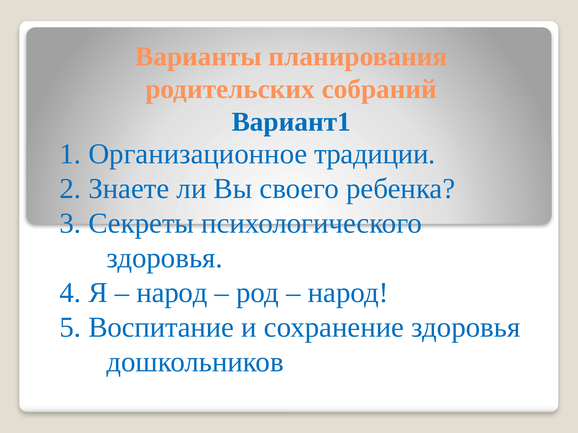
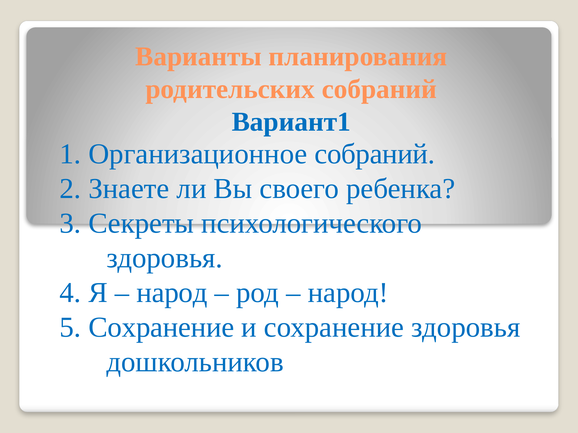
Организационное традиции: традиции -> собраний
5 Воспитание: Воспитание -> Сохранение
